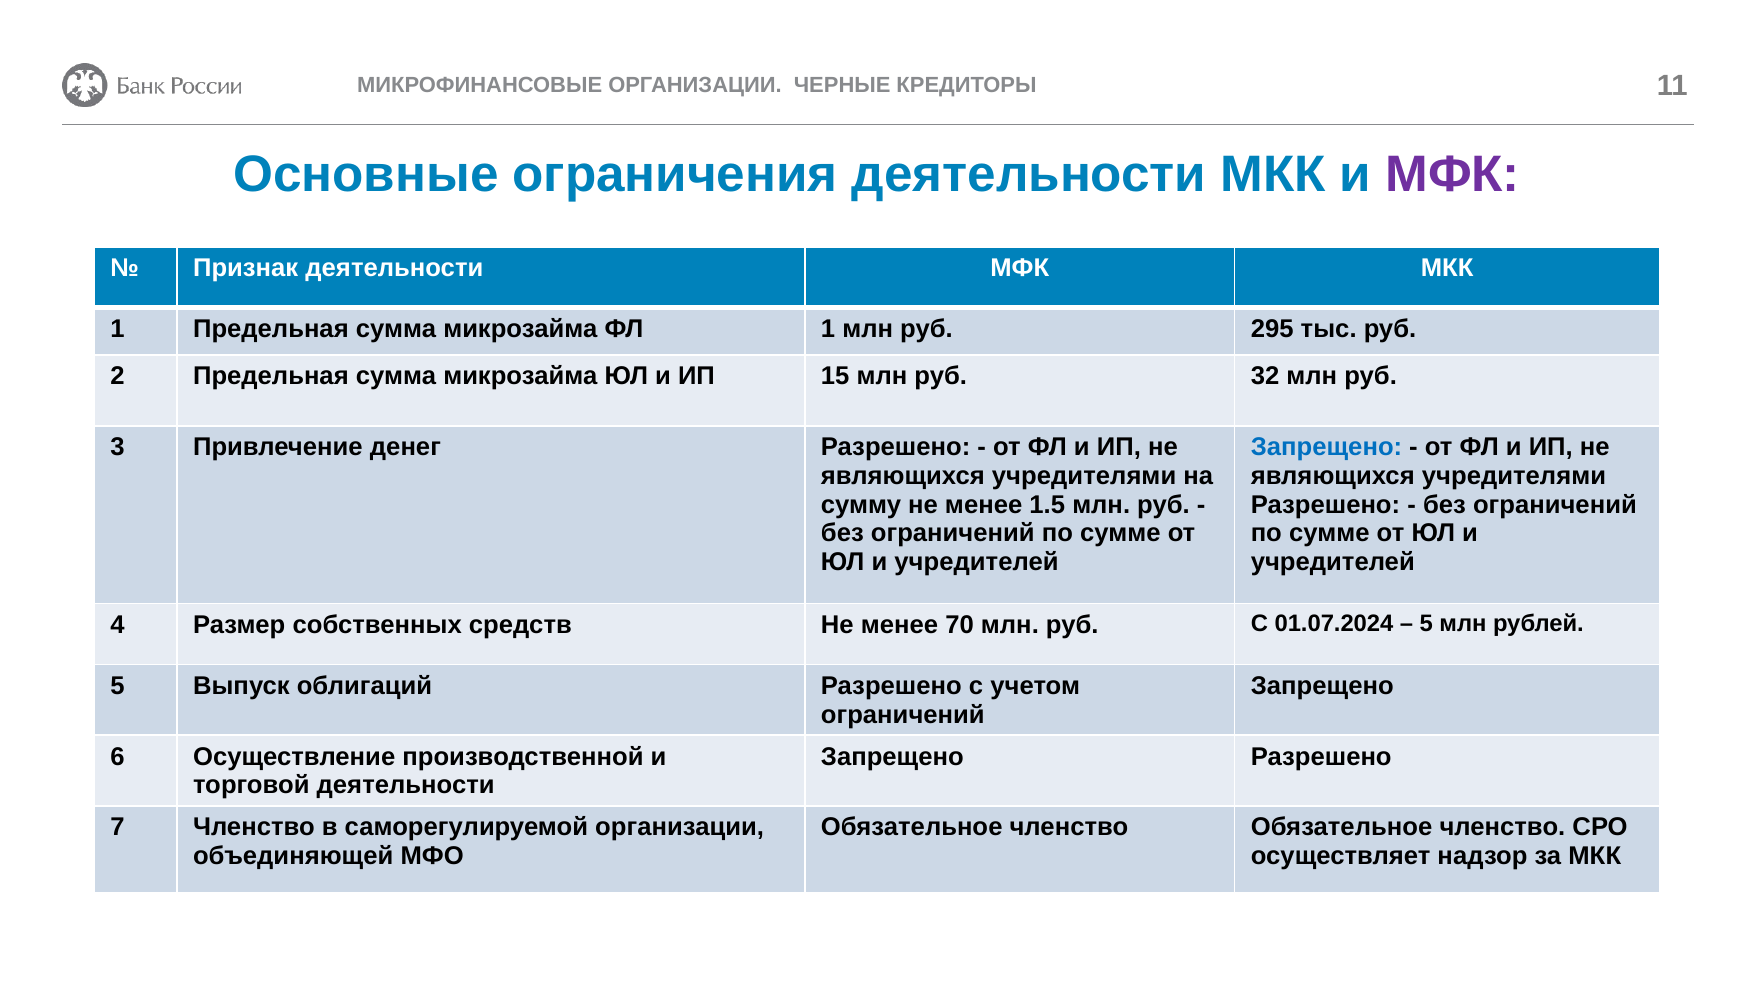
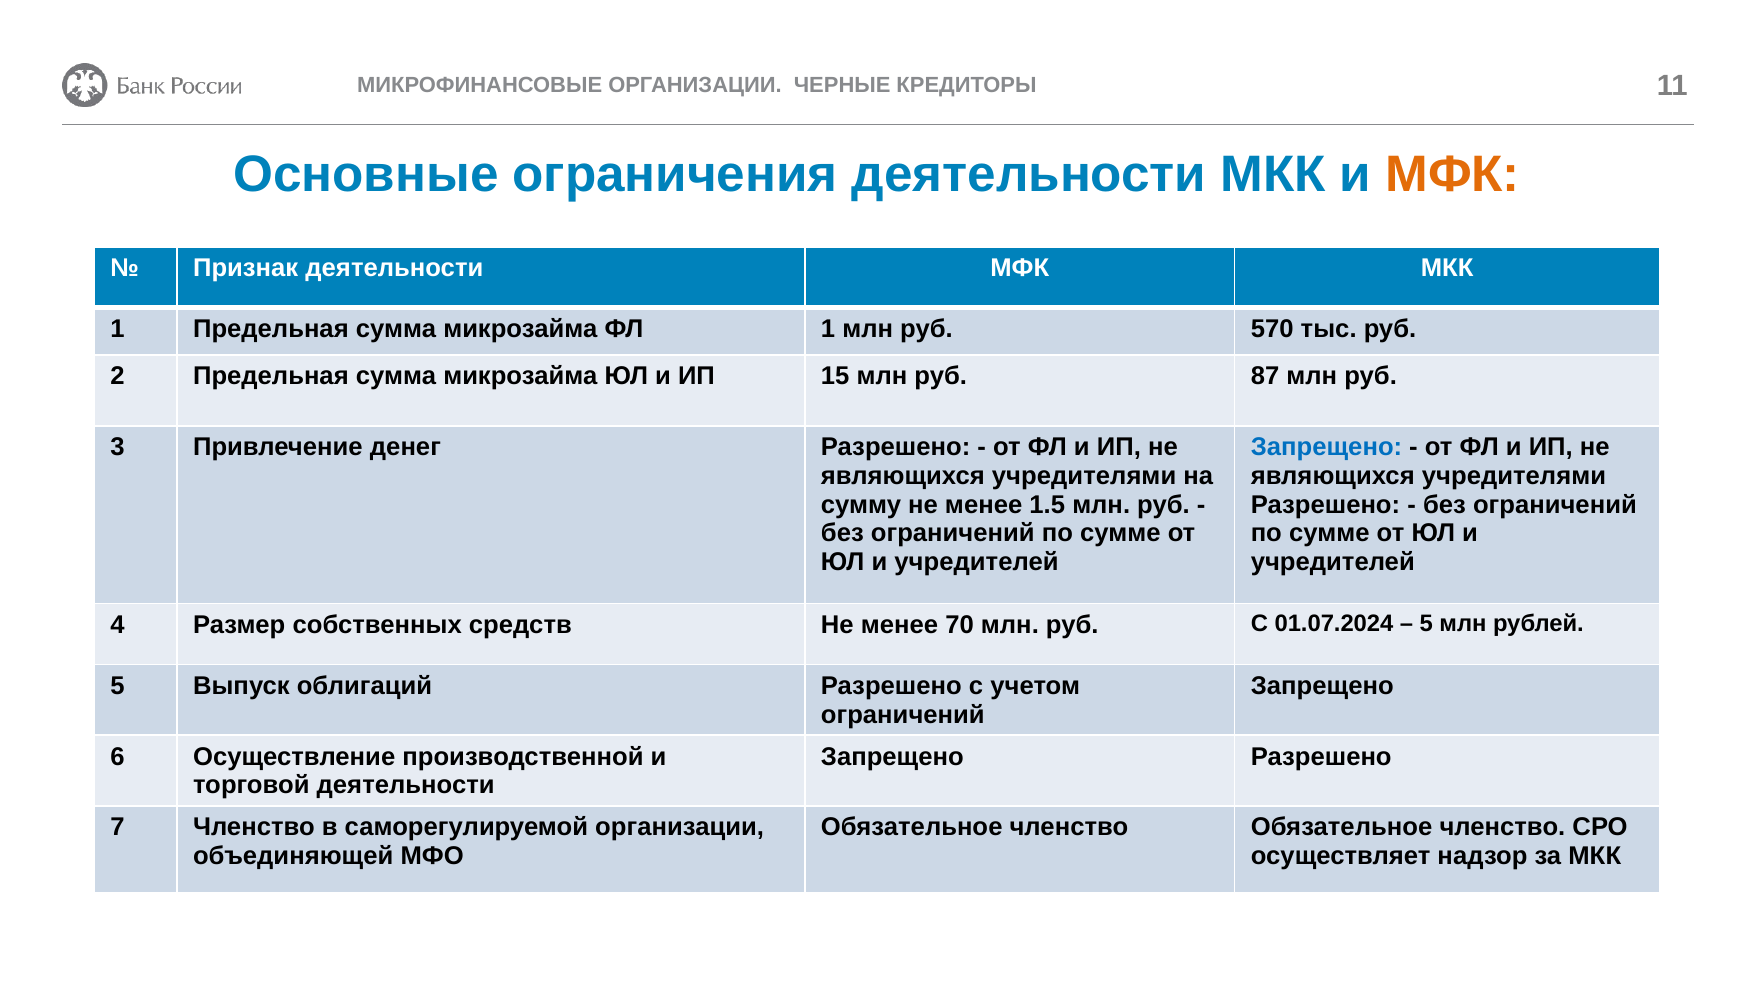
МФК at (1453, 175) colour: purple -> orange
295: 295 -> 570
32: 32 -> 87
